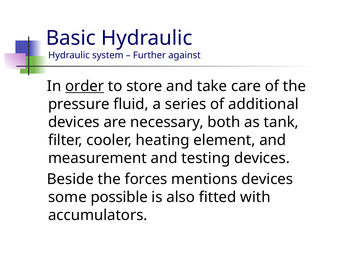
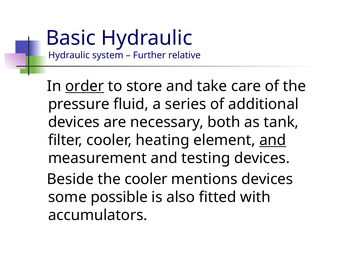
against: against -> relative
and at (273, 140) underline: none -> present
the forces: forces -> cooler
